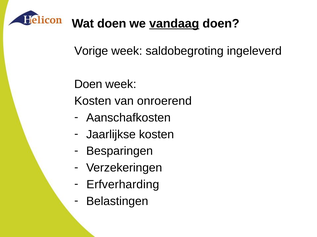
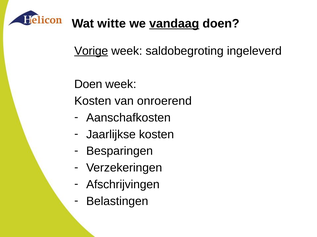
Wat doen: doen -> witte
Vorige underline: none -> present
Erfverharding: Erfverharding -> Afschrijvingen
